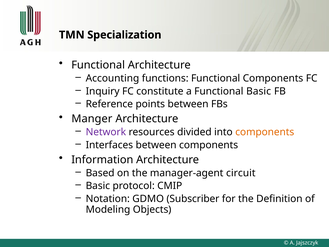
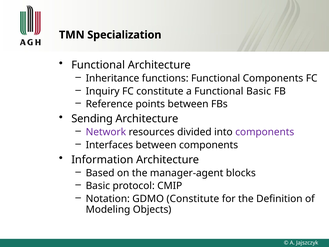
Accounting: Accounting -> Inheritance
Manger: Manger -> Sending
components at (265, 132) colour: orange -> purple
circuit: circuit -> blocks
GDMO Subscriber: Subscriber -> Constitute
